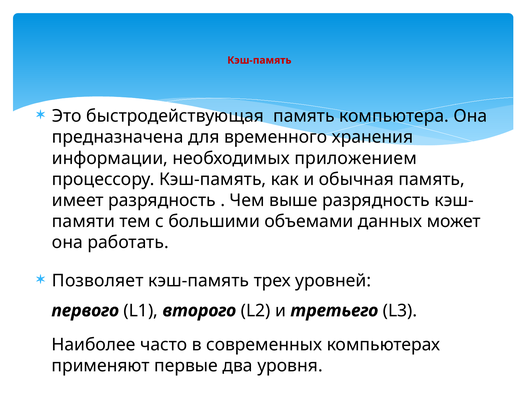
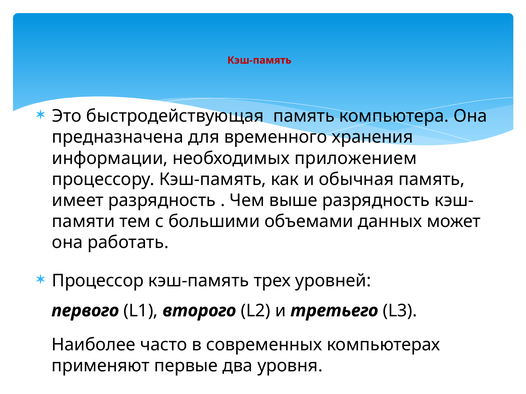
Позволяет: Позволяет -> Процессор
